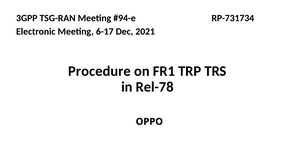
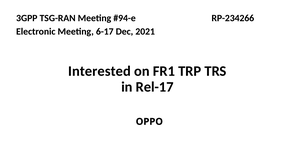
RP-731734: RP-731734 -> RP-234266
Procedure: Procedure -> Interested
Rel-78: Rel-78 -> Rel-17
